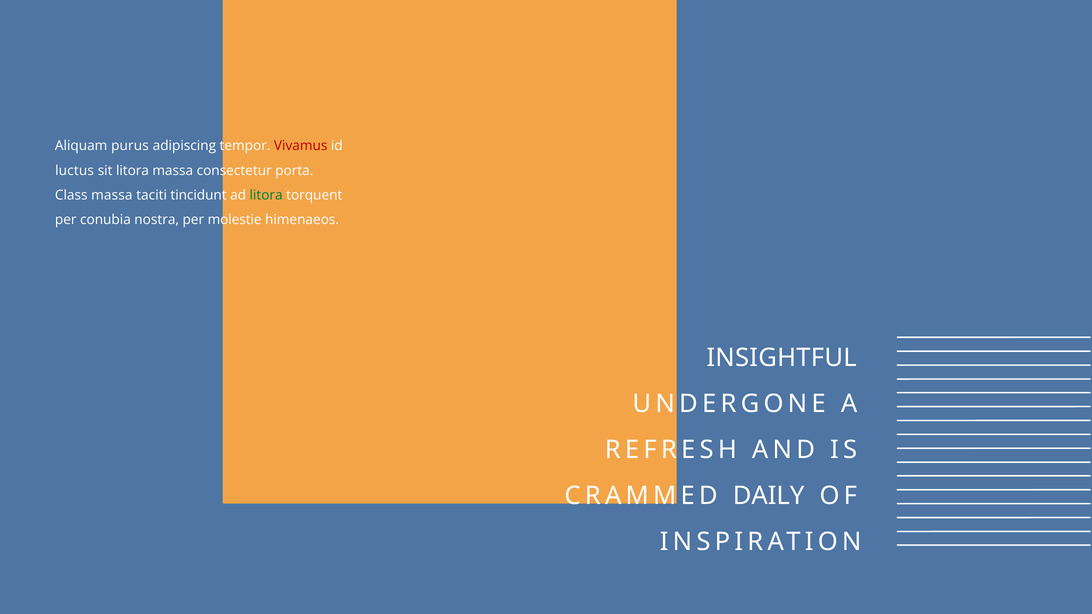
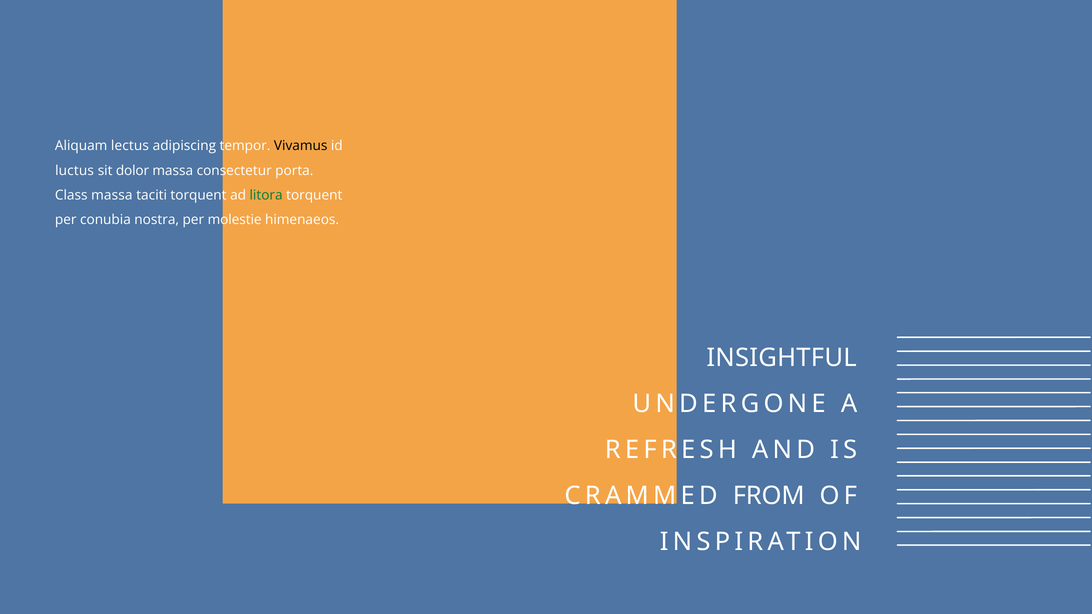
purus: purus -> lectus
Vivamus colour: red -> black
sit litora: litora -> dolor
taciti tincidunt: tincidunt -> torquent
DAILY: DAILY -> FROM
